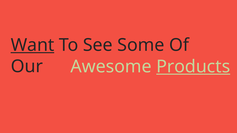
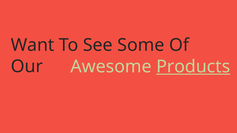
Want underline: present -> none
